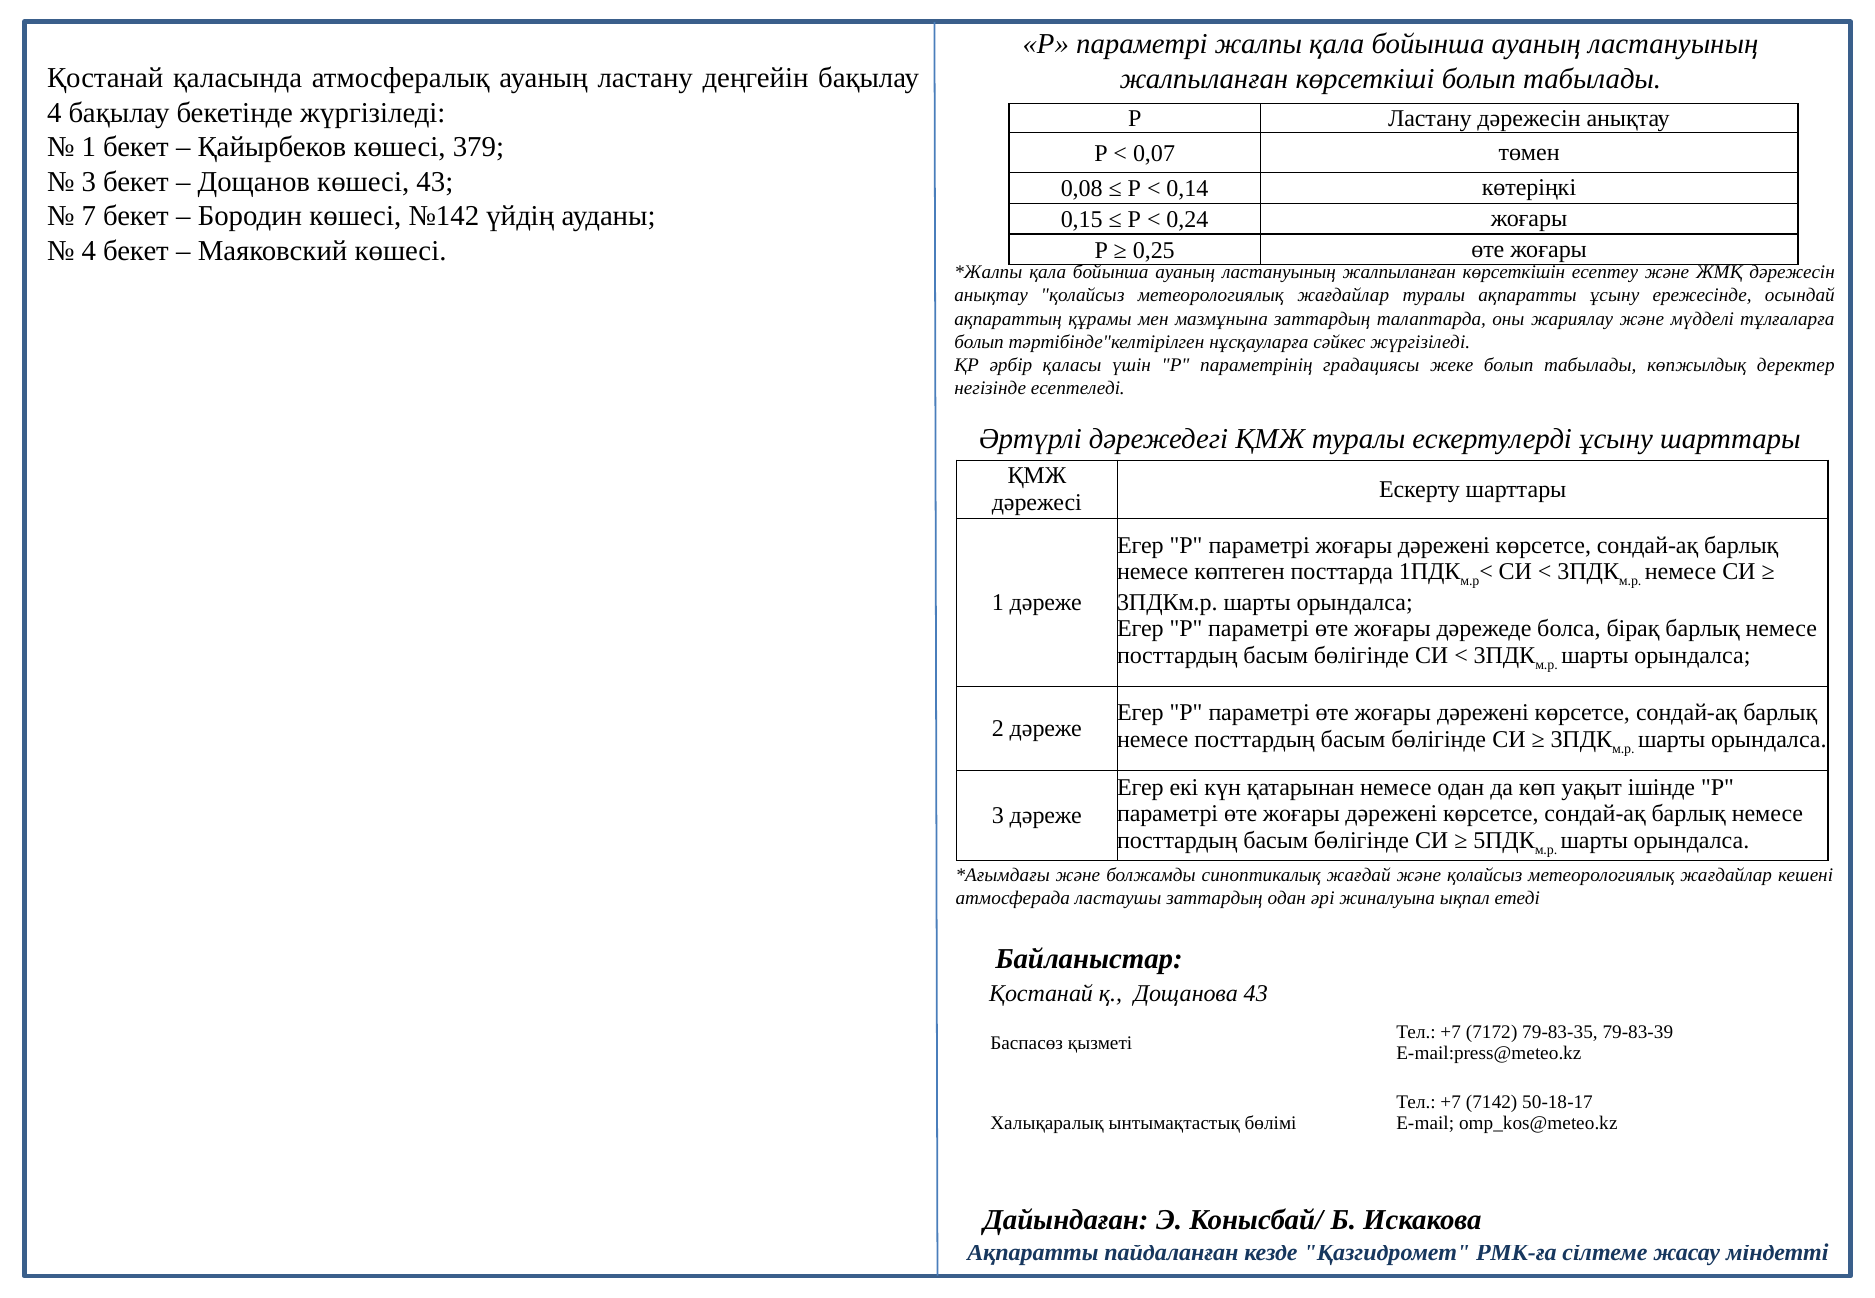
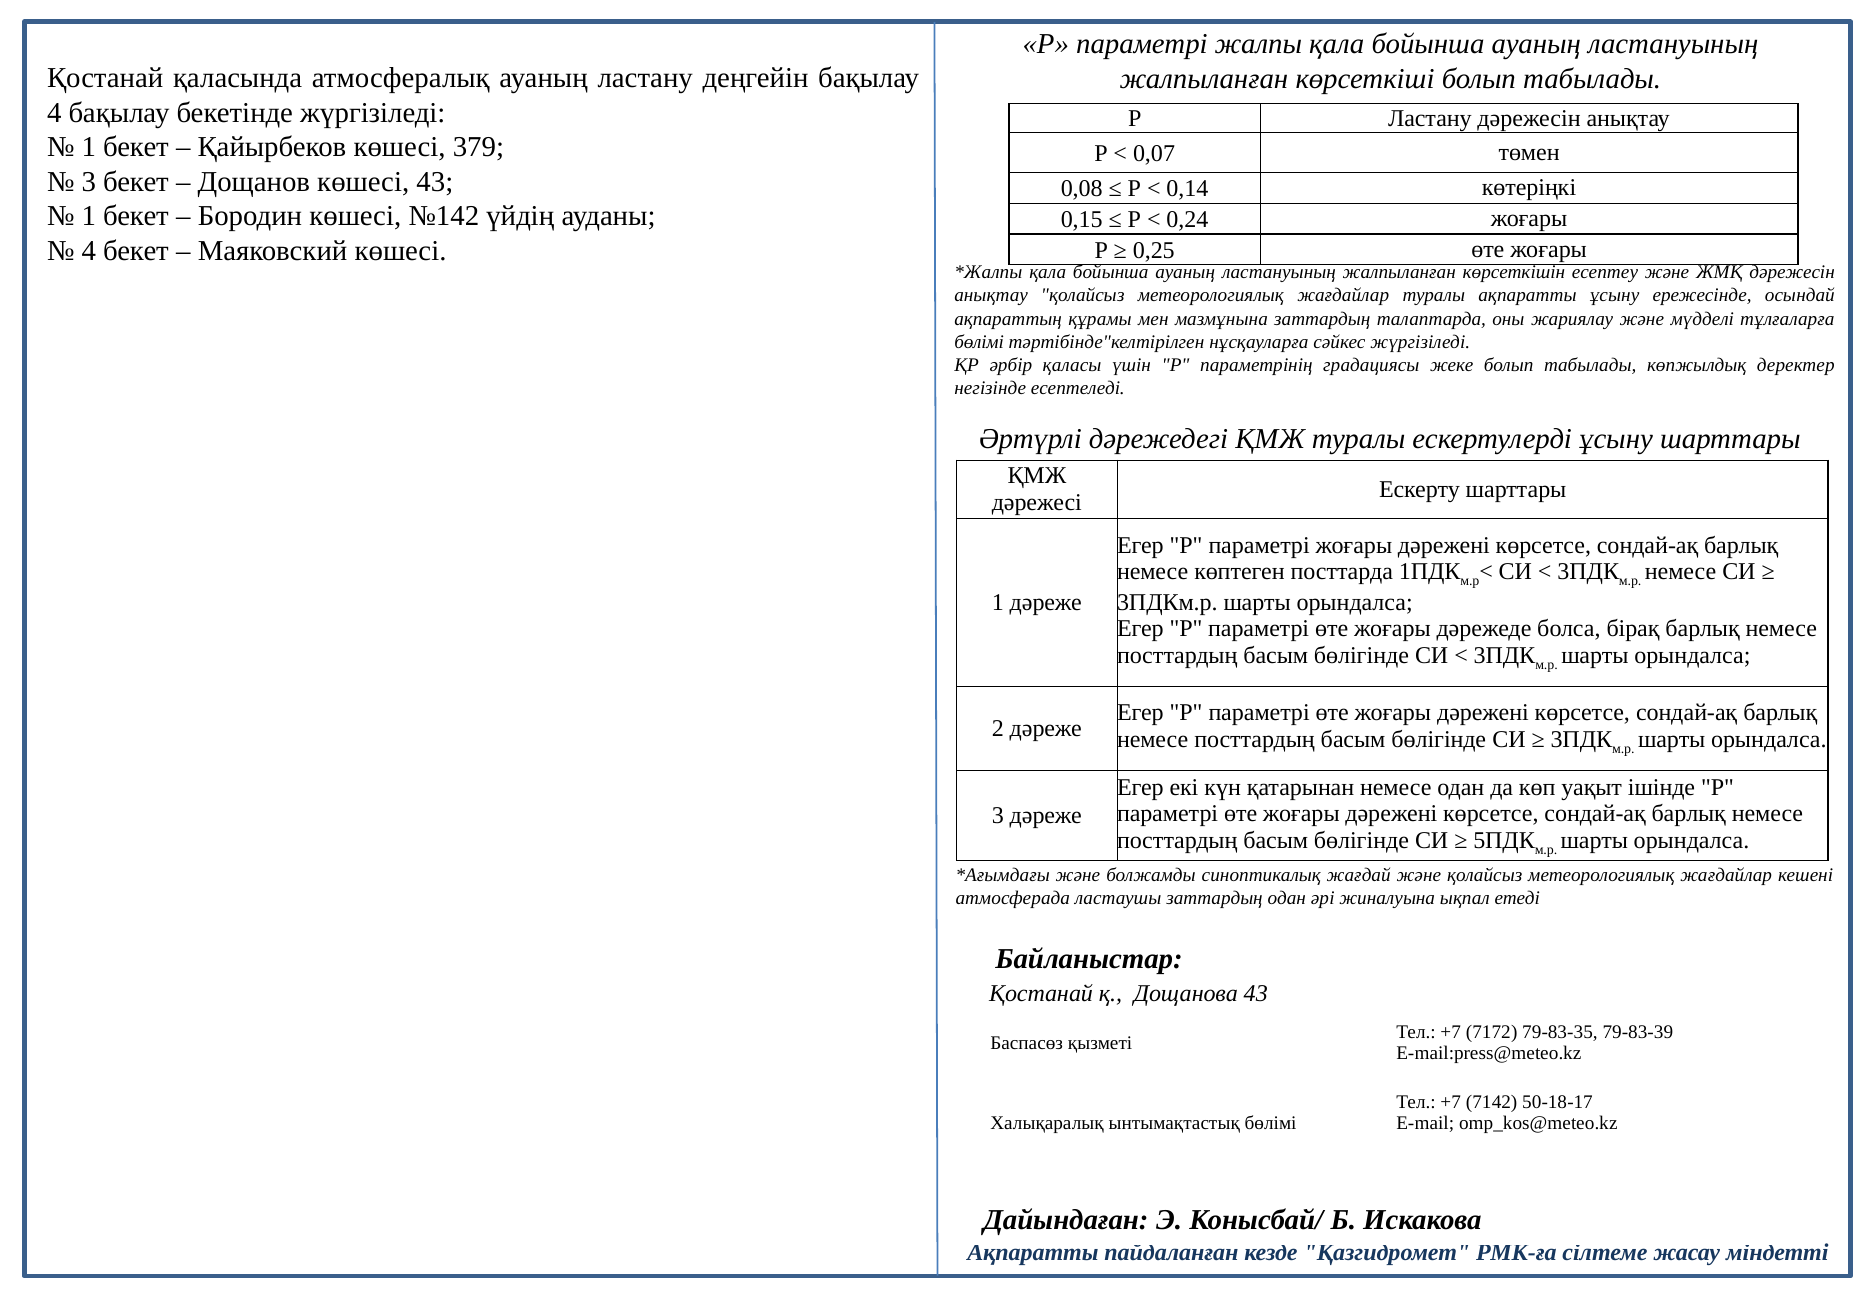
7 at (89, 216): 7 -> 1
болып at (979, 342): болып -> бөлімі
